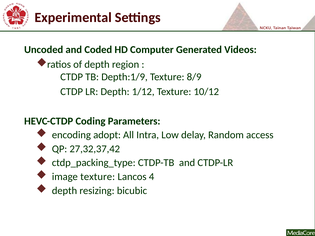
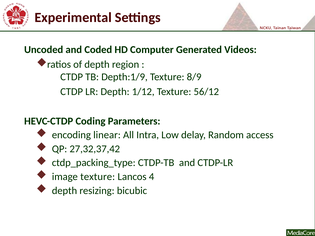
10/12: 10/12 -> 56/12
adopt: adopt -> linear
